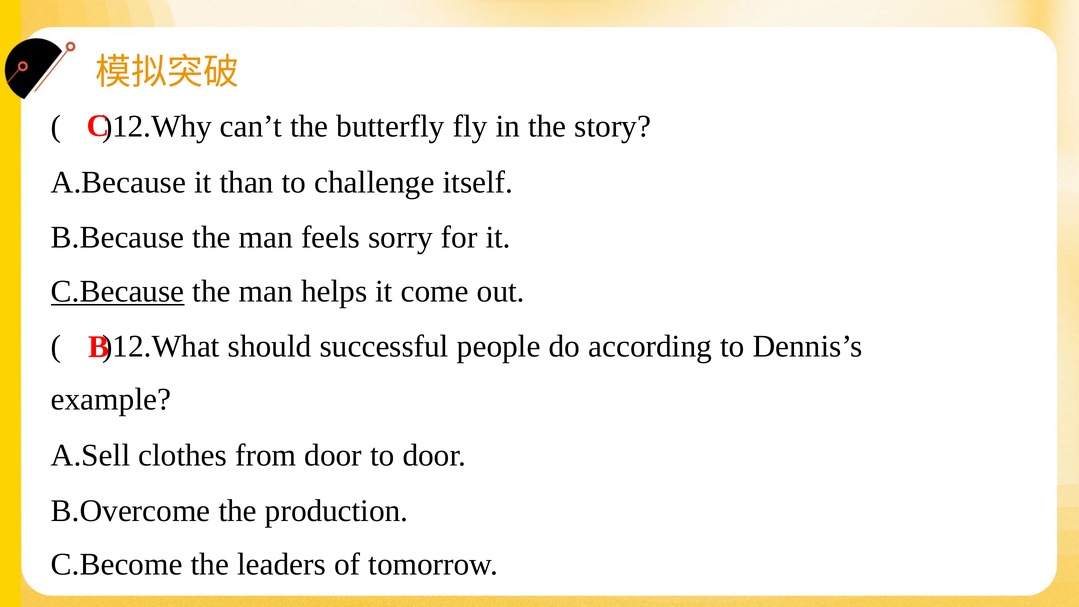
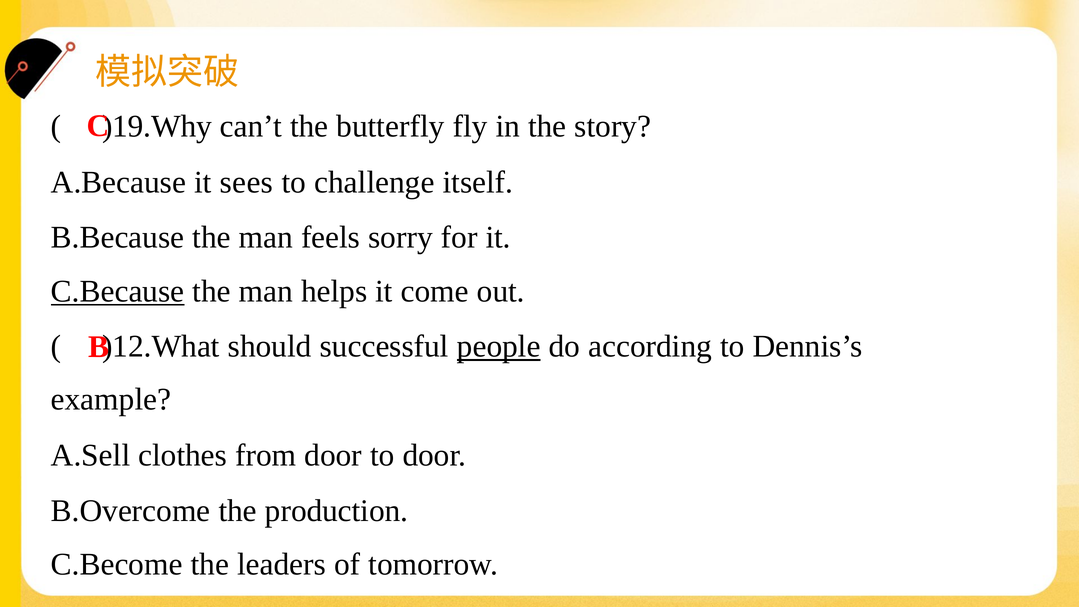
)12.Why: )12.Why -> )19.Why
than: than -> sees
people underline: none -> present
